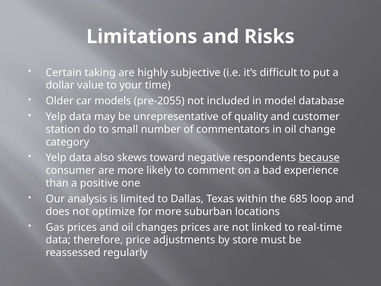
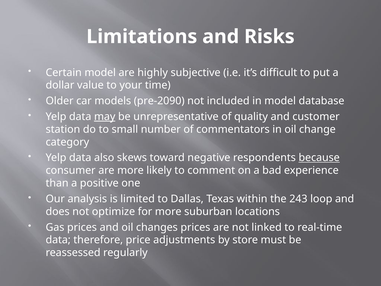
Certain taking: taking -> model
pre-2055: pre-2055 -> pre-2090
may underline: none -> present
685: 685 -> 243
